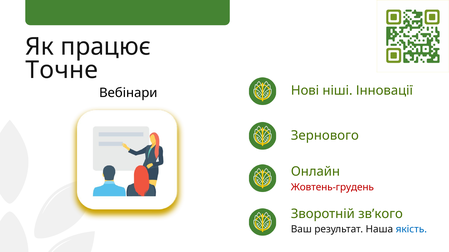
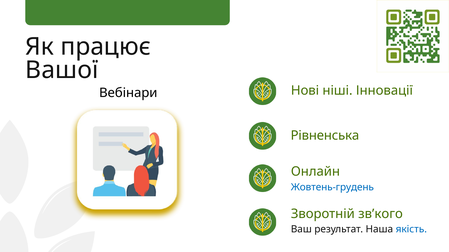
Точне: Точне -> Вашої
Зернового: Зернового -> Рівненська
Жовтень-грудень colour: red -> blue
